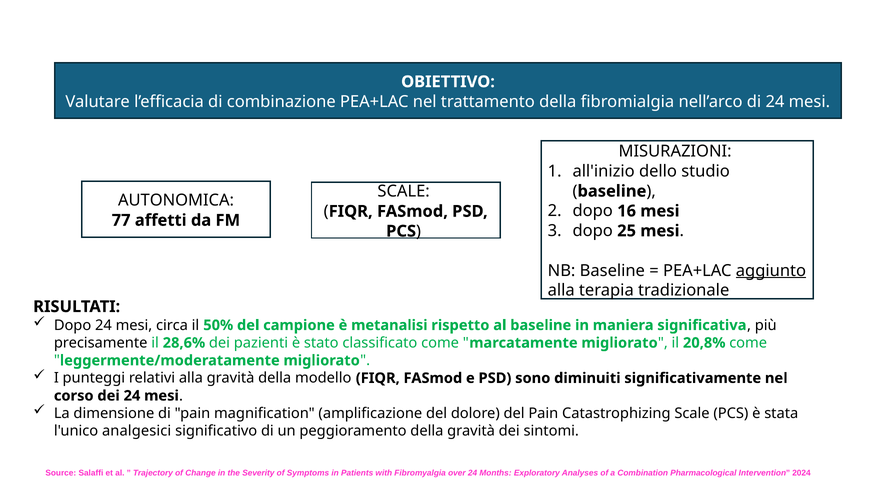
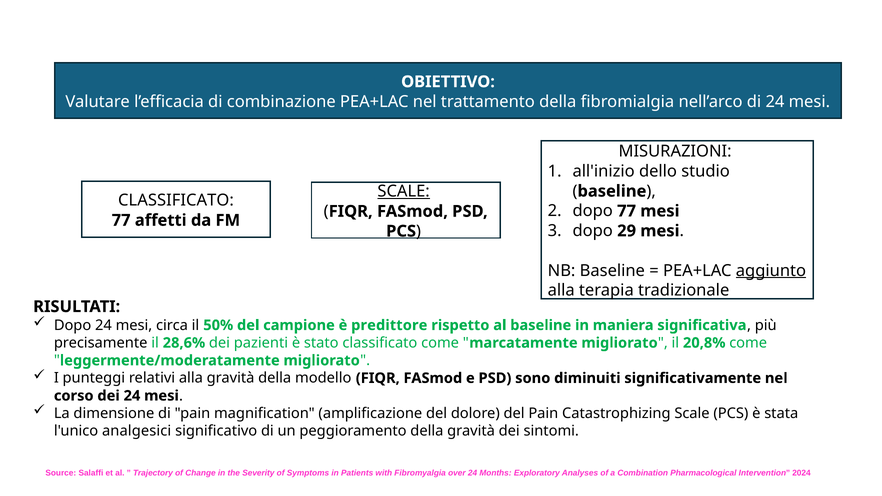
SCALE at (404, 192) underline: none -> present
AUTONOMICA at (176, 201): AUTONOMICA -> CLASSIFICATO
dopo 16: 16 -> 77
25: 25 -> 29
metanalisi: metanalisi -> predittore
